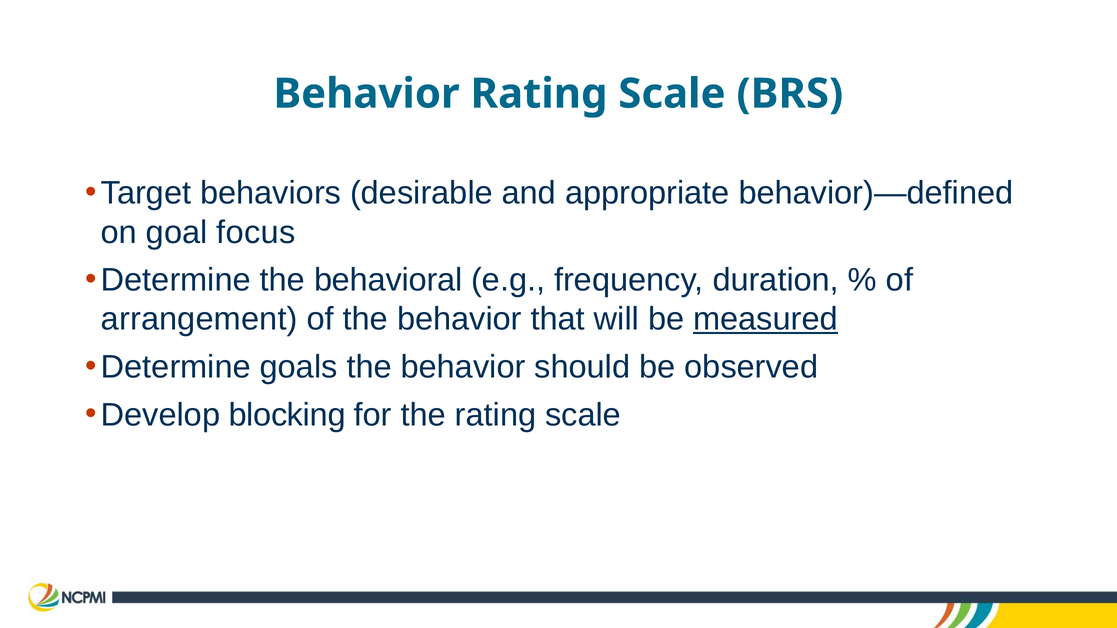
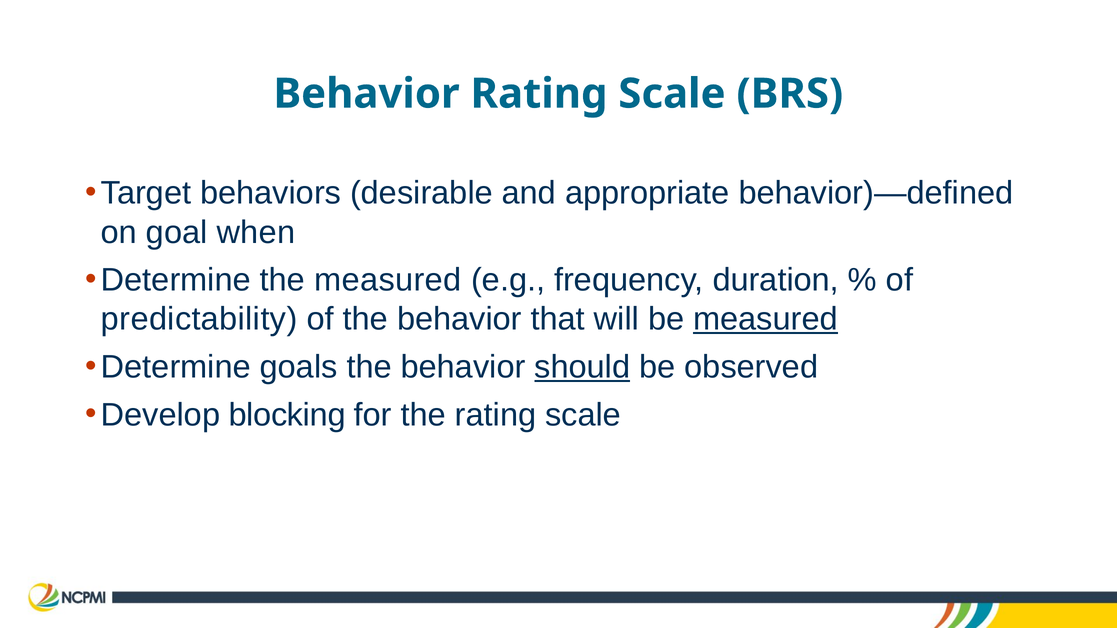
focus: focus -> when
the behavioral: behavioral -> measured
arrangement: arrangement -> predictability
should underline: none -> present
